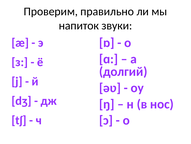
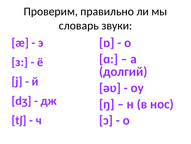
напиток: напиток -> словарь
